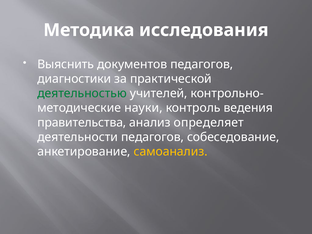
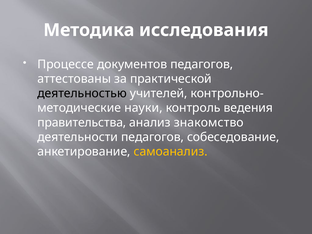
Выяснить: Выяснить -> Процессе
диагностики: диагностики -> аттестованы
деятельностью colour: green -> black
определяет: определяет -> знакомство
